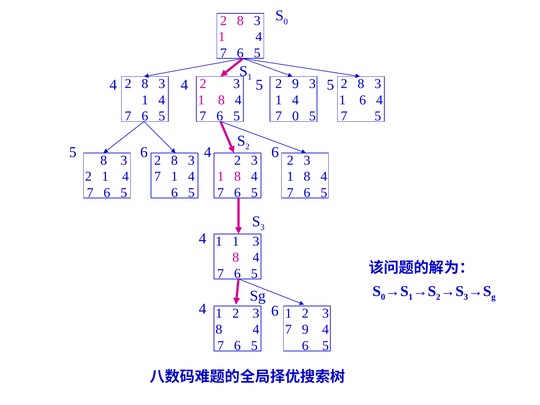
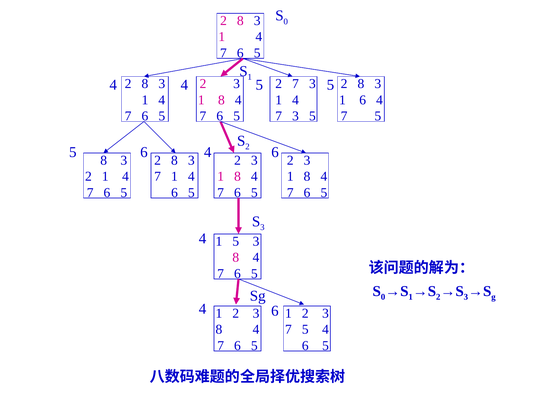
2 9: 9 -> 7
0 at (296, 116): 0 -> 3
1 1: 1 -> 5
9 at (305, 329): 9 -> 5
